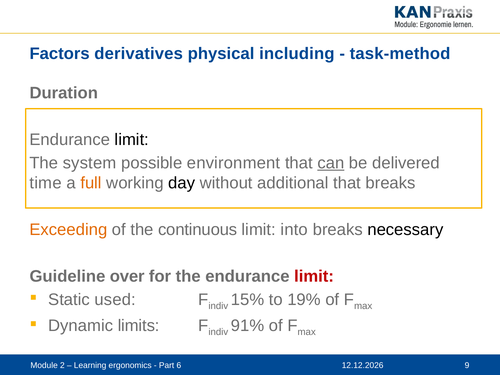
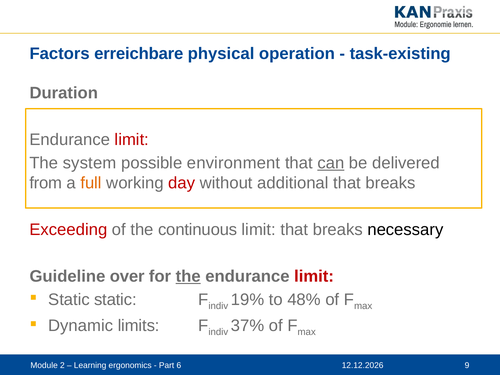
derivatives: derivatives -> erreichbare
including: including -> operation
task-method: task-method -> task-existing
limit at (132, 140) colour: black -> red
time: time -> from
day colour: black -> red
Exceeding colour: orange -> red
limit into: into -> that
the at (188, 276) underline: none -> present
Static used: used -> static
15%: 15% -> 19%
19%: 19% -> 48%
91%: 91% -> 37%
